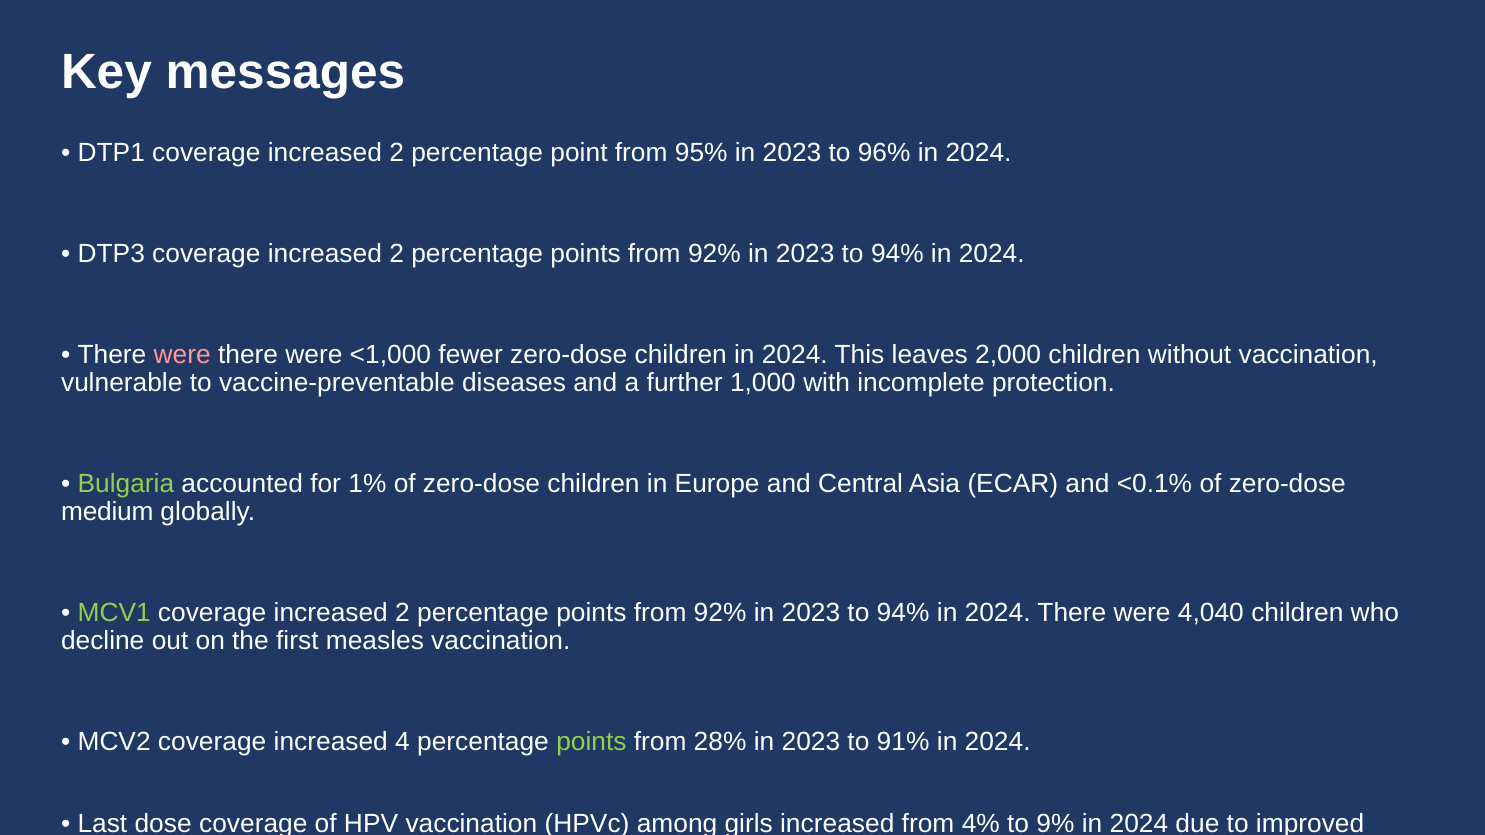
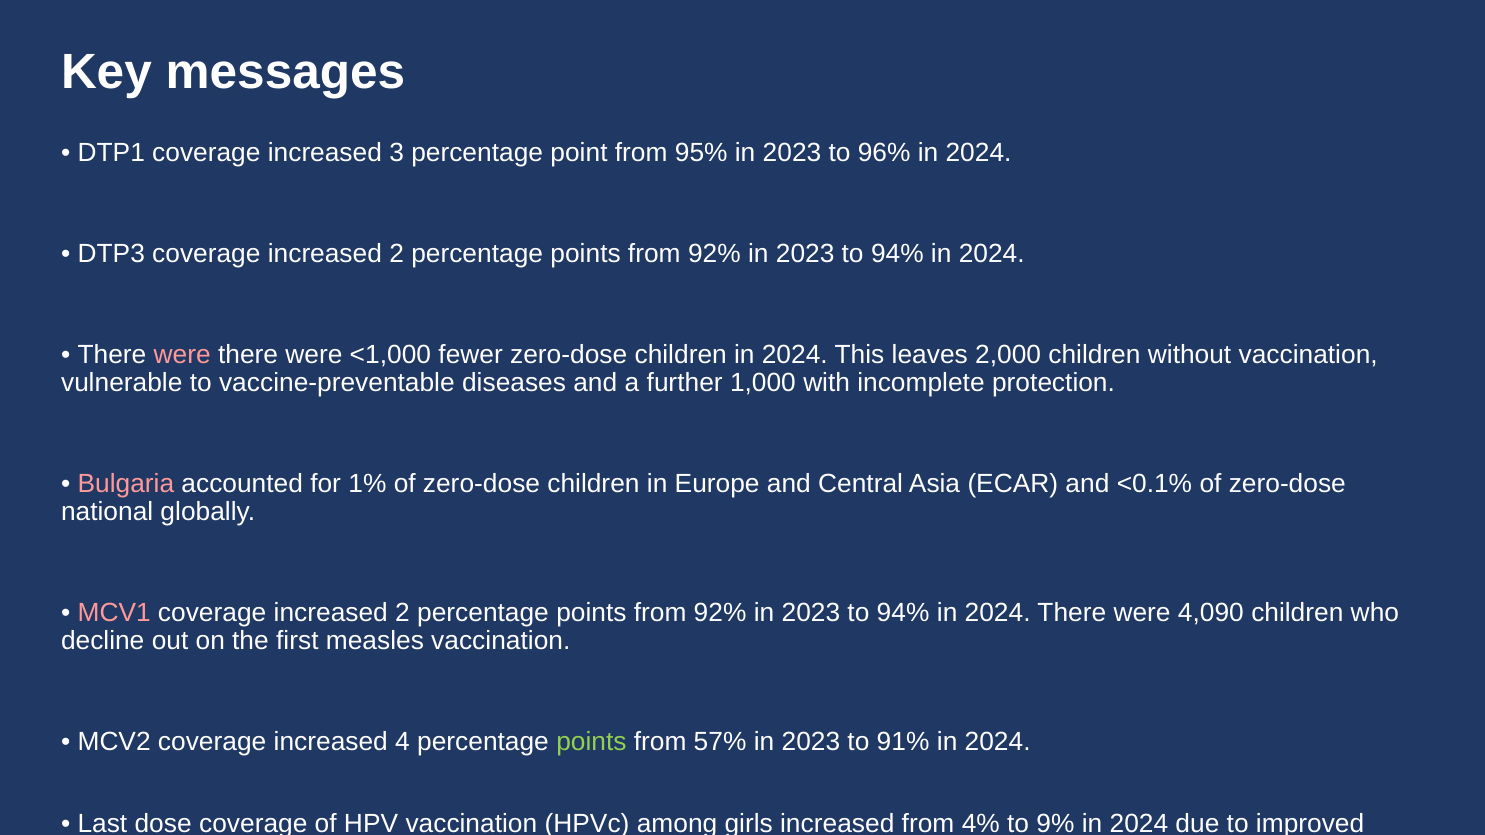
DTP1 coverage increased 2: 2 -> 3
Bulgaria colour: light green -> pink
medium: medium -> national
MCV1 colour: light green -> pink
4,040: 4,040 -> 4,090
28%: 28% -> 57%
